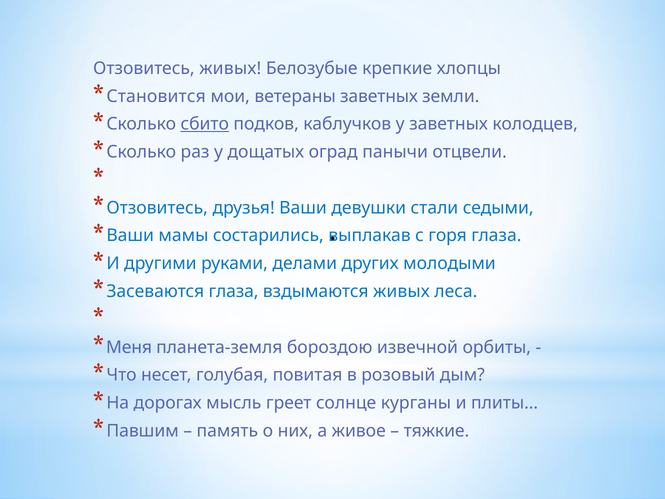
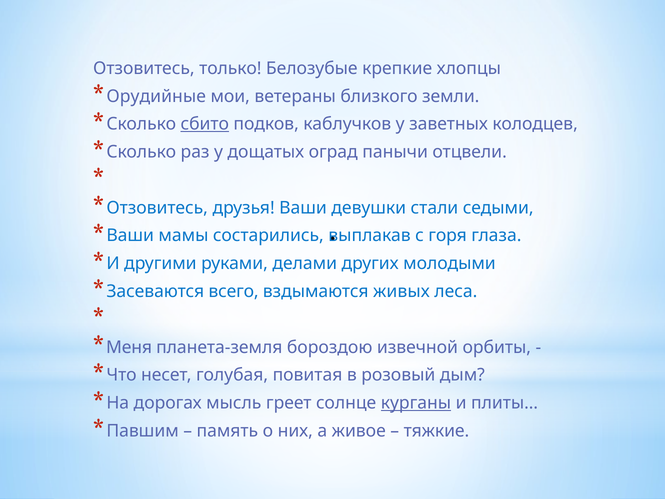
Отзовитесь живых: живых -> только
Становится: Становится -> Орудийные
ветераны заветных: заветных -> близкого
Засеваются глаза: глаза -> всего
курганы underline: none -> present
